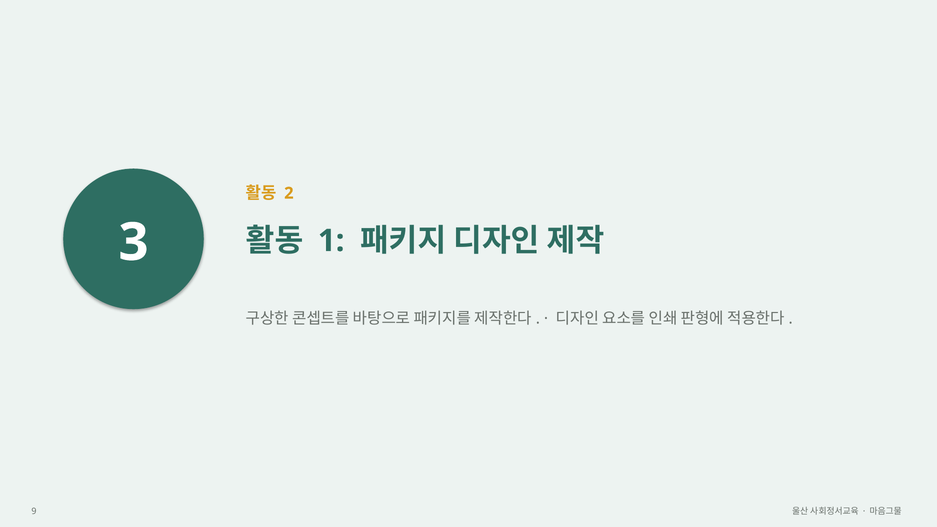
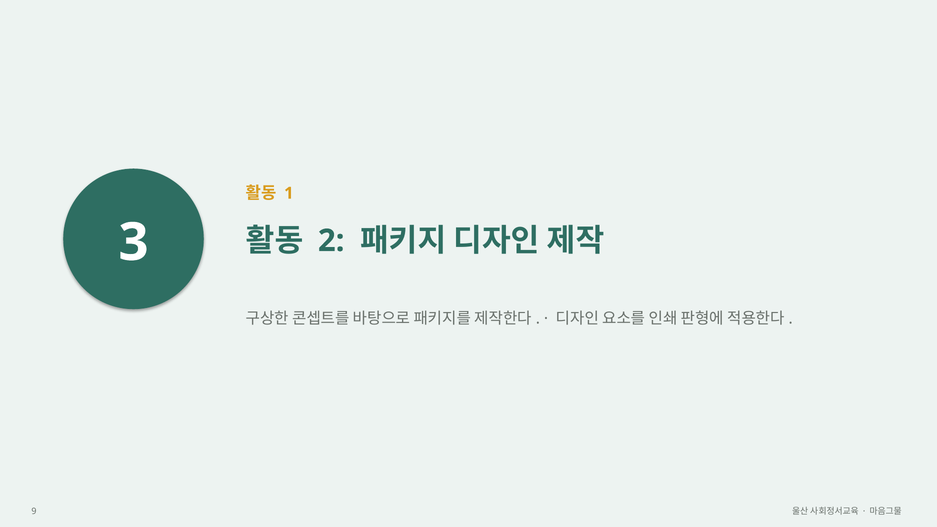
2: 2 -> 1
1: 1 -> 2
